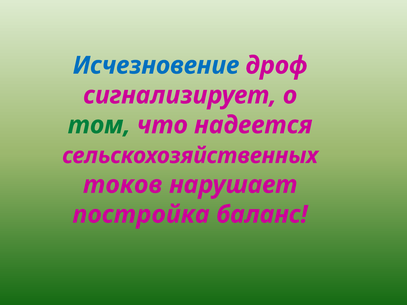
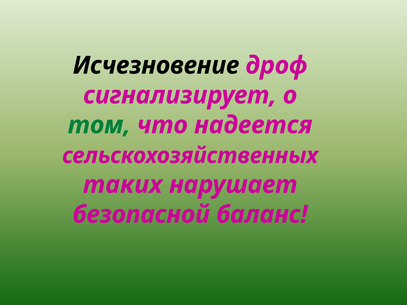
Исчезновение colour: blue -> black
токов: токов -> таких
постройка: постройка -> безопасной
